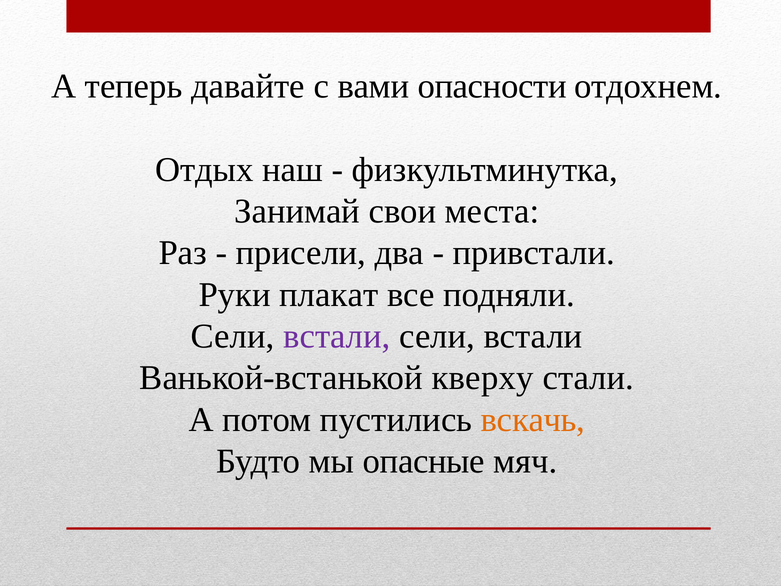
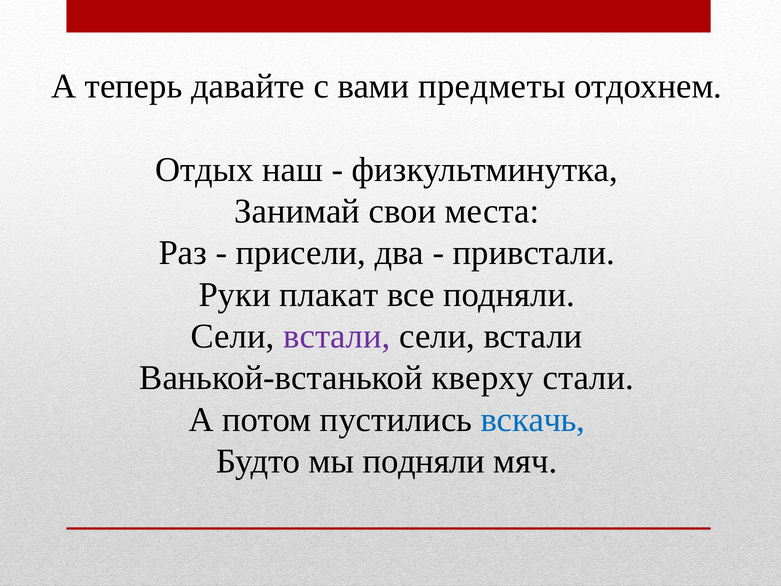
опасности: опасности -> предметы
вскачь colour: orange -> blue
мы опасные: опасные -> подняли
